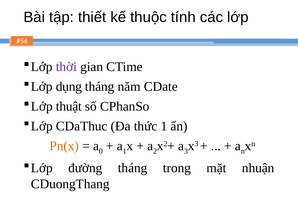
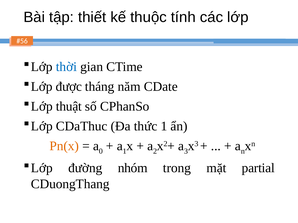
thời colour: purple -> blue
dụng: dụng -> được
đường tháng: tháng -> nhóm
nhuận: nhuận -> partial
